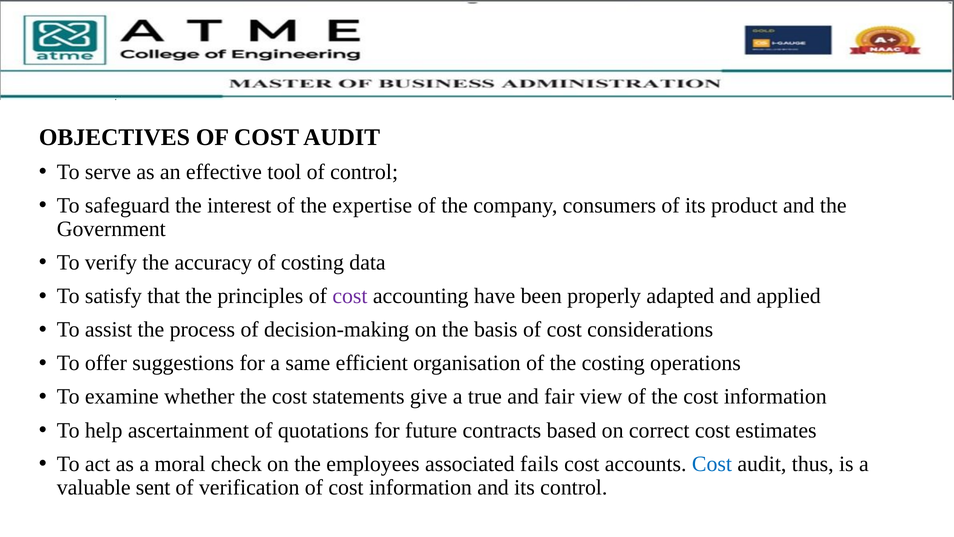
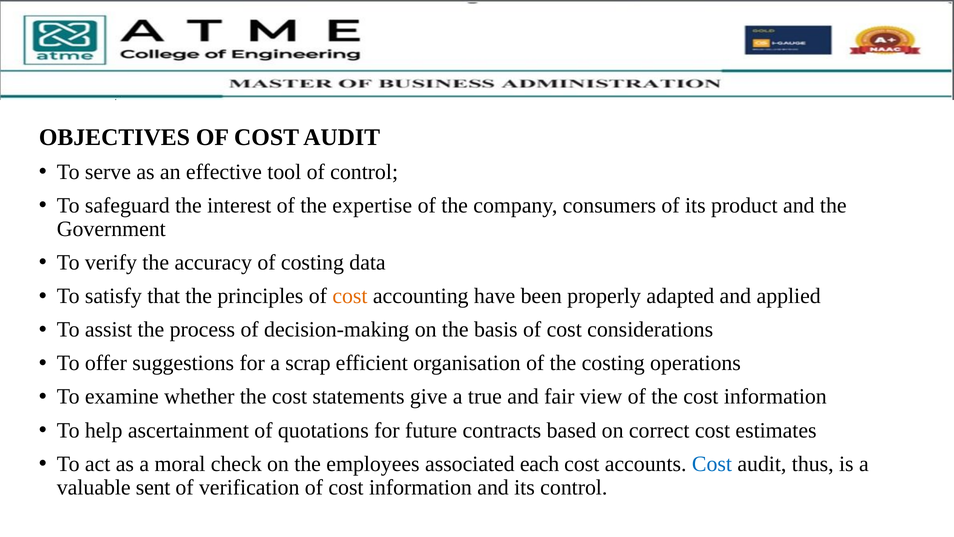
cost at (350, 296) colour: purple -> orange
same: same -> scrap
fails: fails -> each
